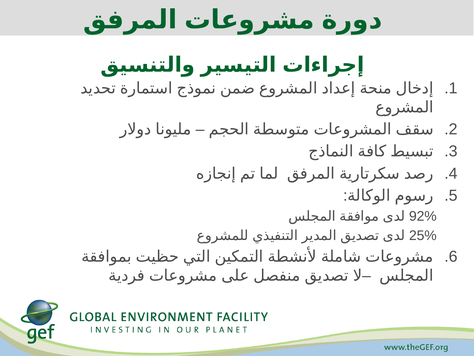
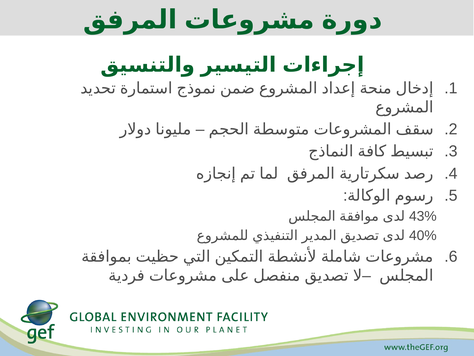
92%: 92% -> 43%
25%: 25% -> 40%
